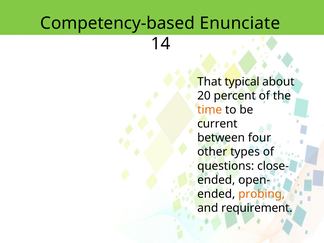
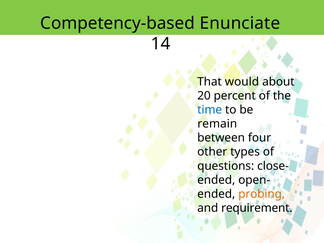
typical: typical -> would
time colour: orange -> blue
current: current -> remain
